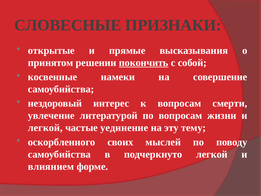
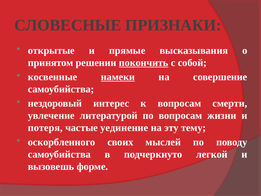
намеки underline: none -> present
легкой at (45, 128): легкой -> потеря
влиянием: влиянием -> вызовешь
